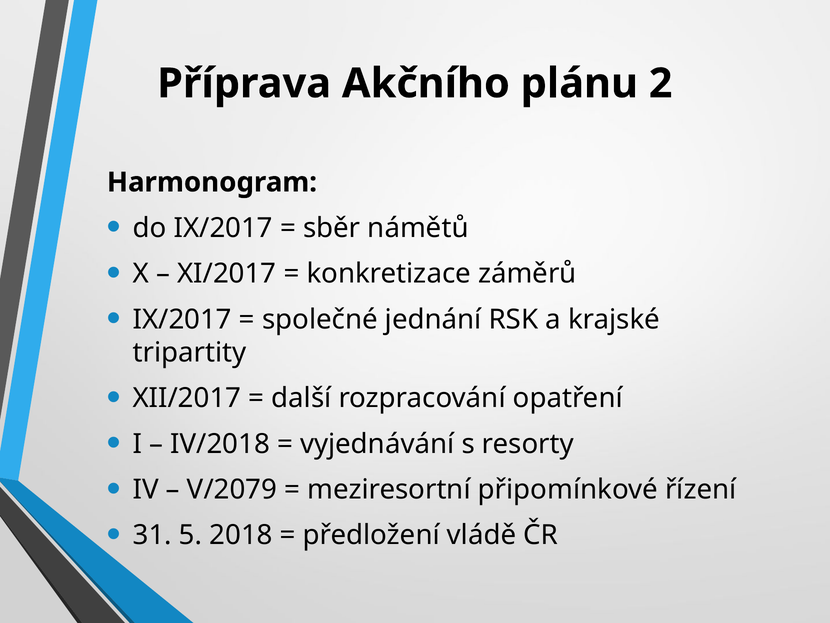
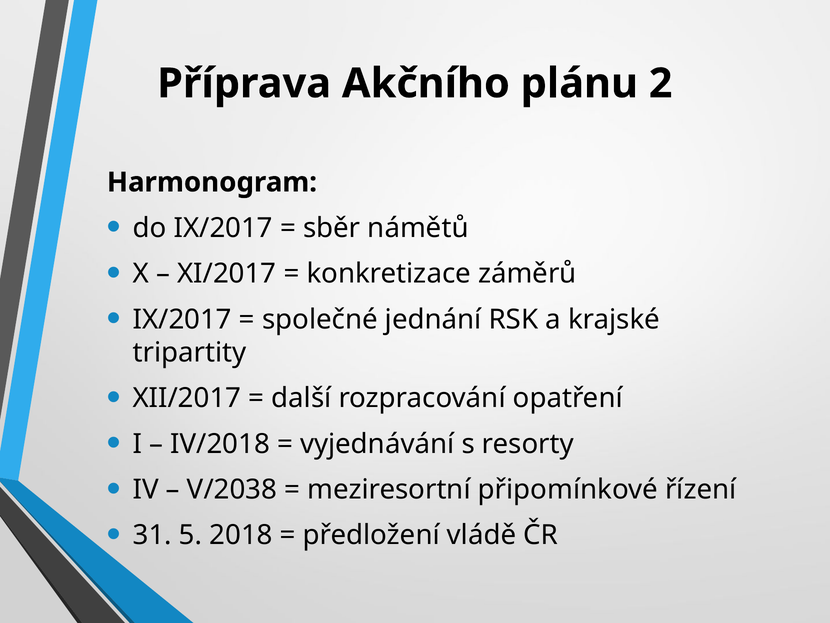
V/2079: V/2079 -> V/2038
